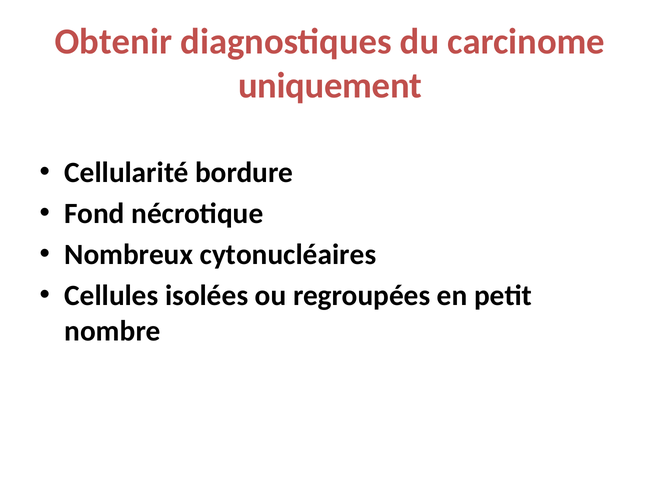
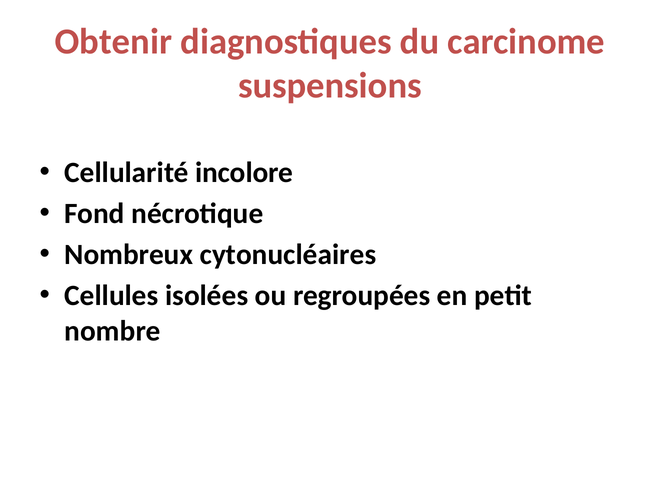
uniquement: uniquement -> suspensions
bordure: bordure -> incolore
